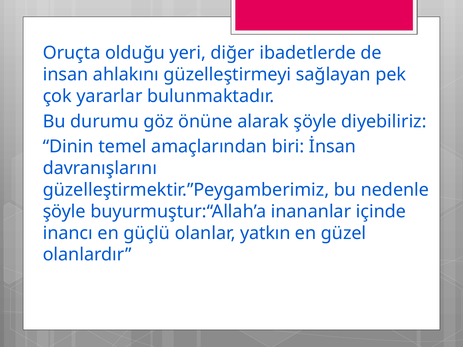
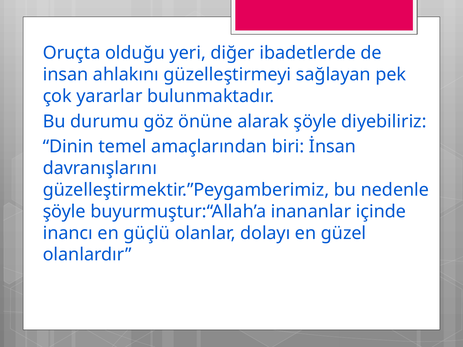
yatkın: yatkın -> dolayı
